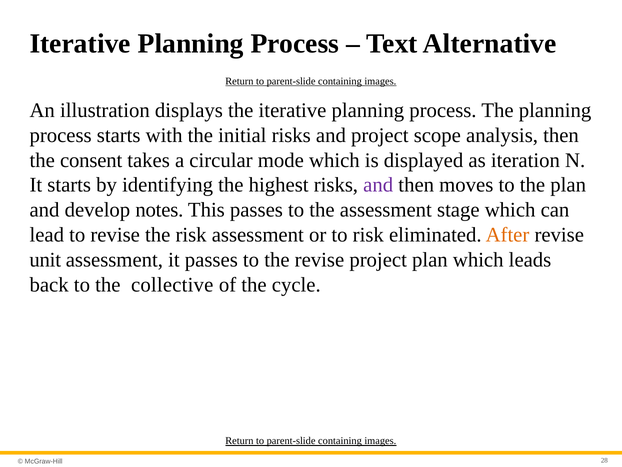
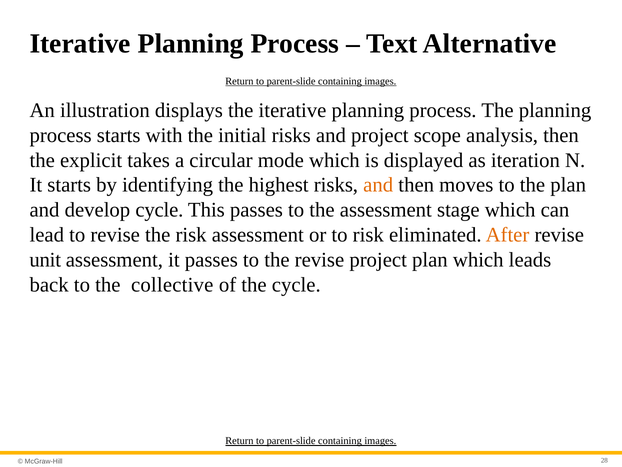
consent: consent -> explicit
and at (378, 185) colour: purple -> orange
develop notes: notes -> cycle
